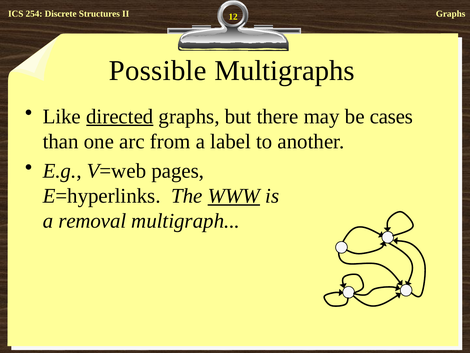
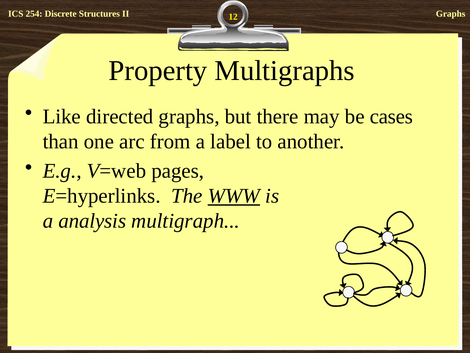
Possible: Possible -> Property
directed underline: present -> none
removal: removal -> analysis
